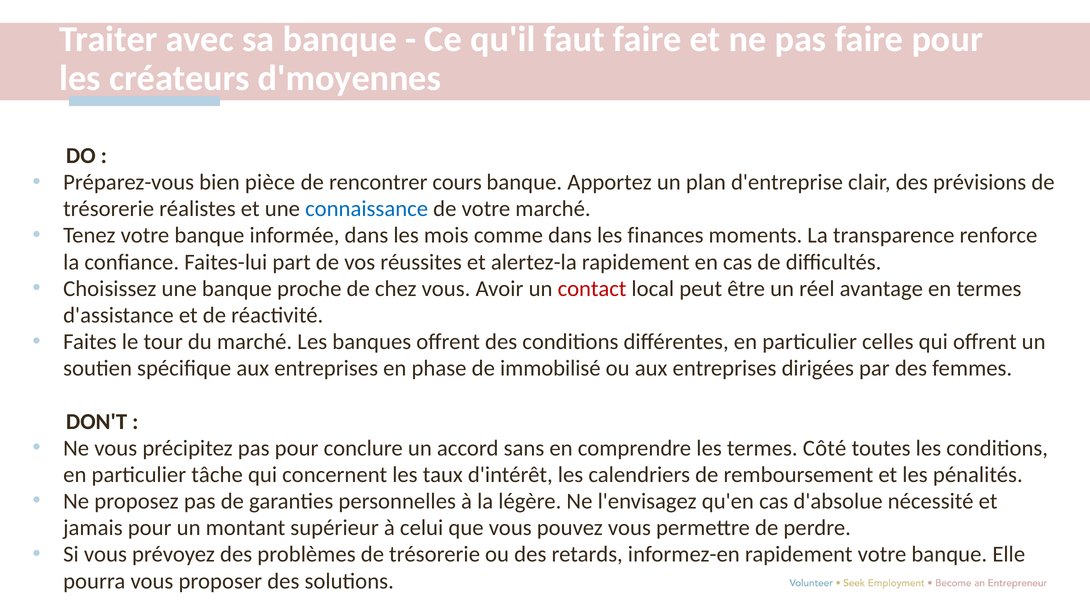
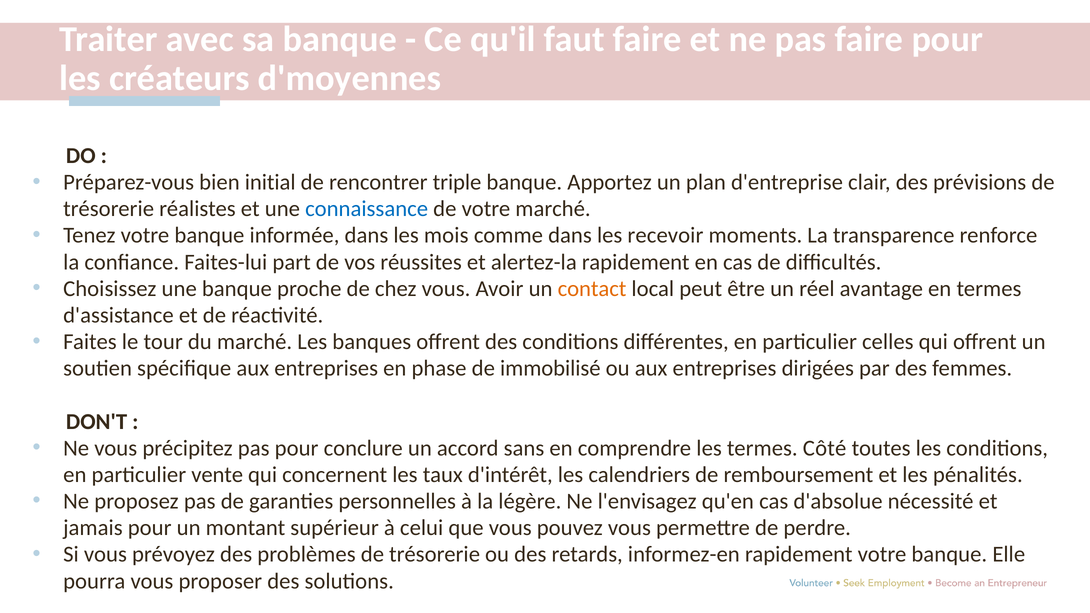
pièce: pièce -> initial
cours: cours -> triple
finances: finances -> recevoir
contact colour: red -> orange
tâche: tâche -> vente
